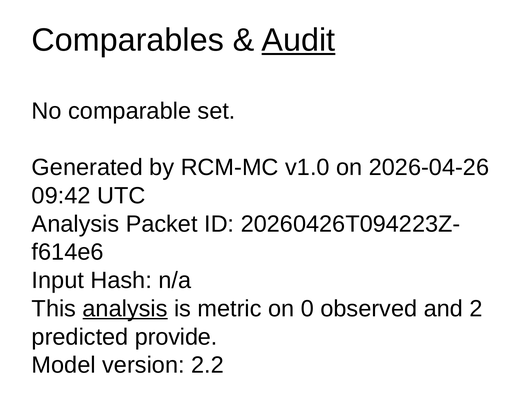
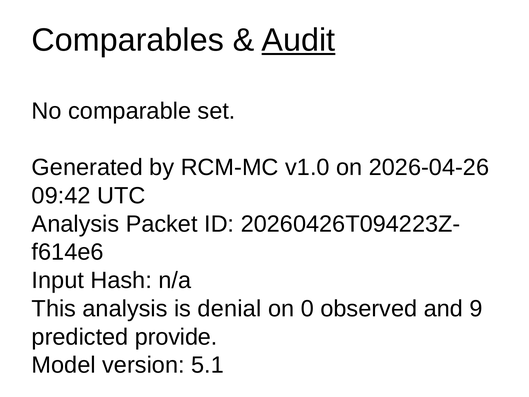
analysis at (125, 308) underline: present -> none
metric: metric -> denial
2: 2 -> 9
2.2: 2.2 -> 5.1
